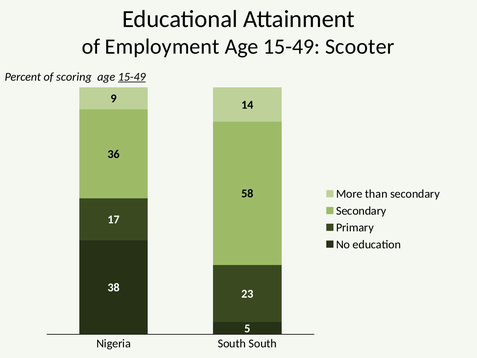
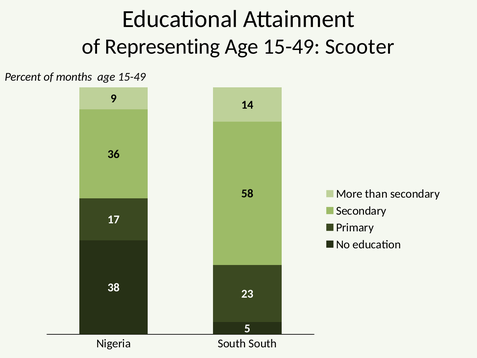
Employment: Employment -> Representing
scoring: scoring -> months
15-49 at (132, 77) underline: present -> none
